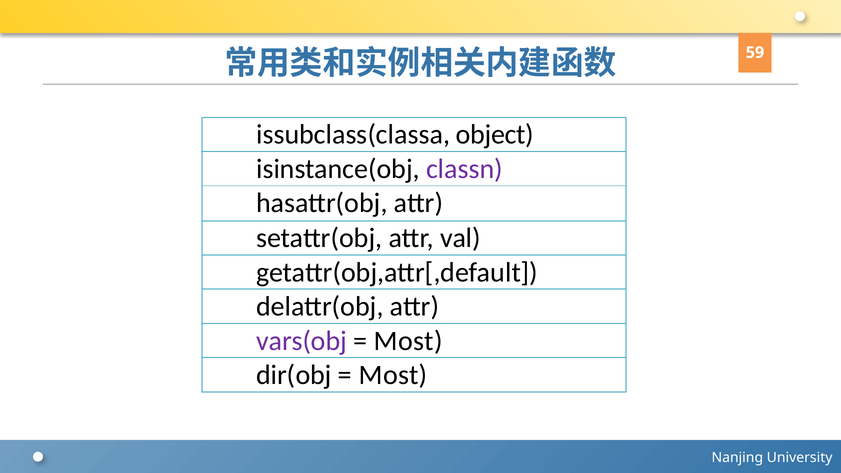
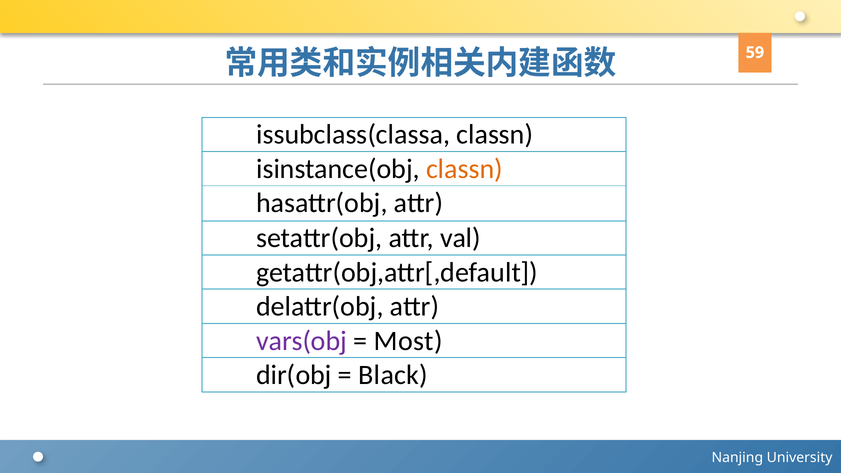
issubclass(classa object: object -> classn
classn at (465, 169) colour: purple -> orange
Most at (393, 375): Most -> Black
